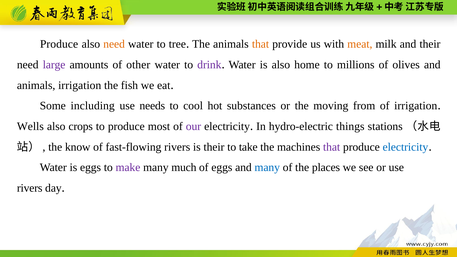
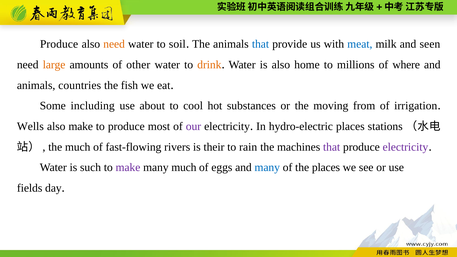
tree: tree -> soil
that at (260, 44) colour: orange -> blue
meat colour: orange -> blue
and their: their -> seen
large colour: purple -> orange
drink colour: purple -> orange
olives: olives -> where
animals irrigation: irrigation -> countries
needs: needs -> about
also crops: crops -> make
hydro-electric things: things -> places
the know: know -> much
take: take -> rain
electricity at (405, 147) colour: blue -> purple
is eggs: eggs -> such
rivers at (30, 188): rivers -> fields
